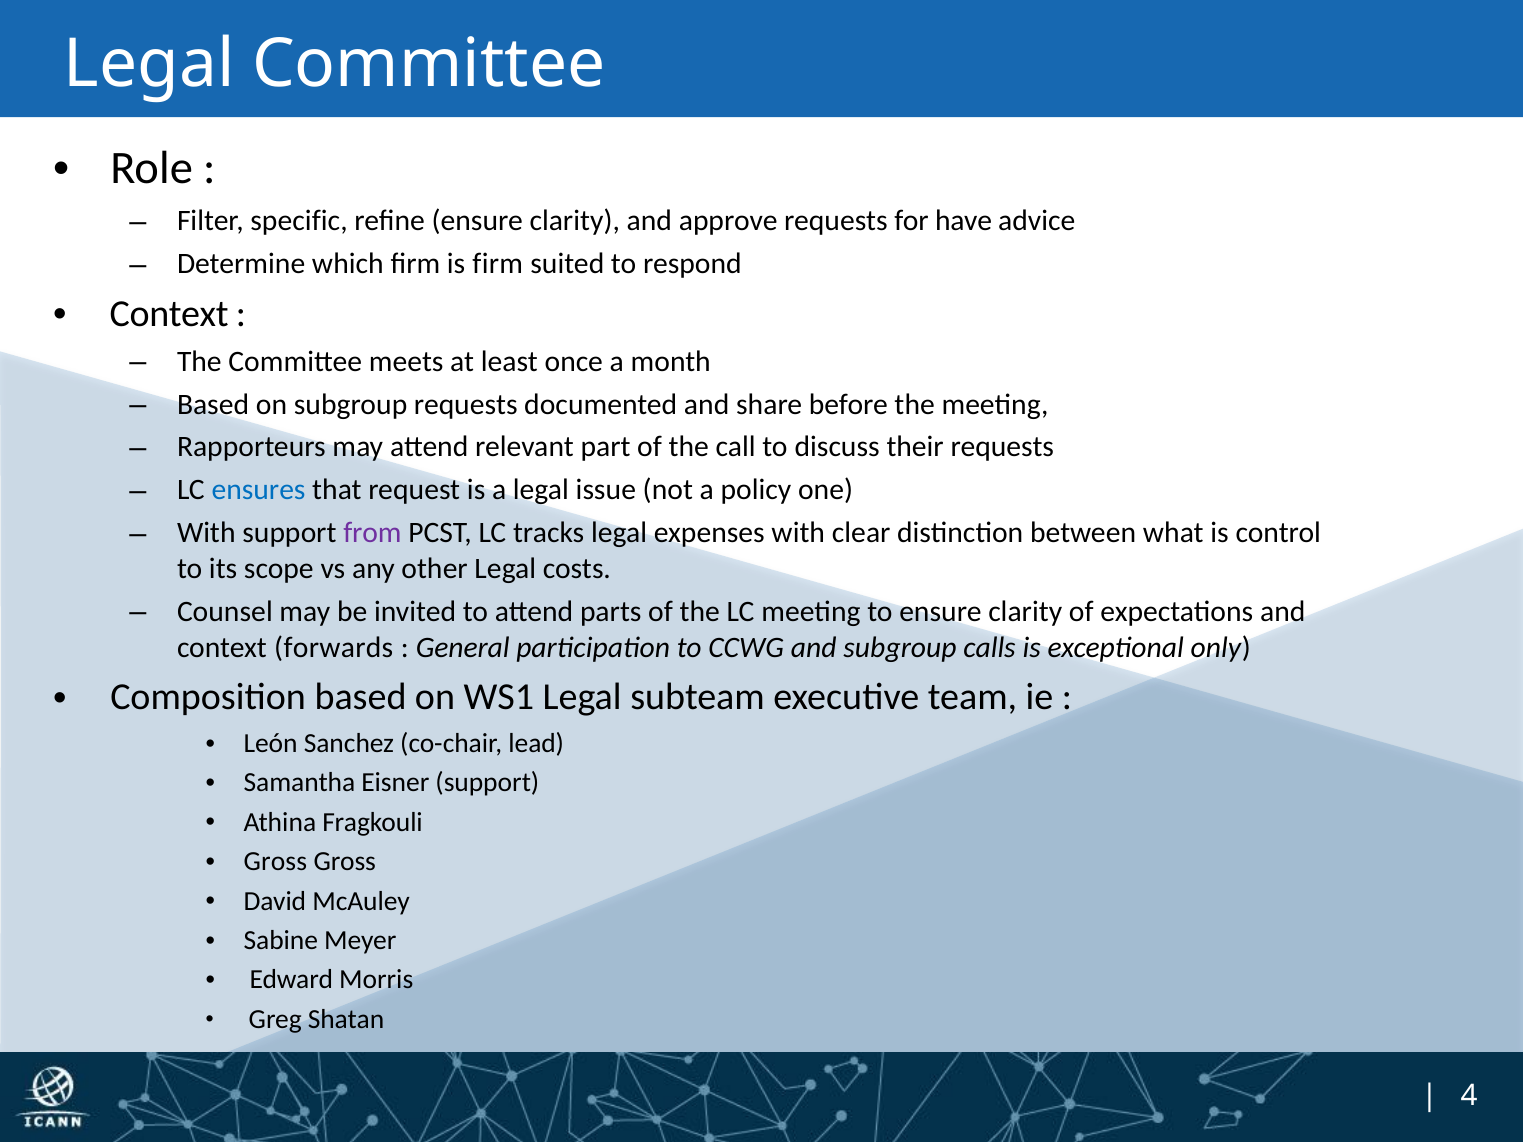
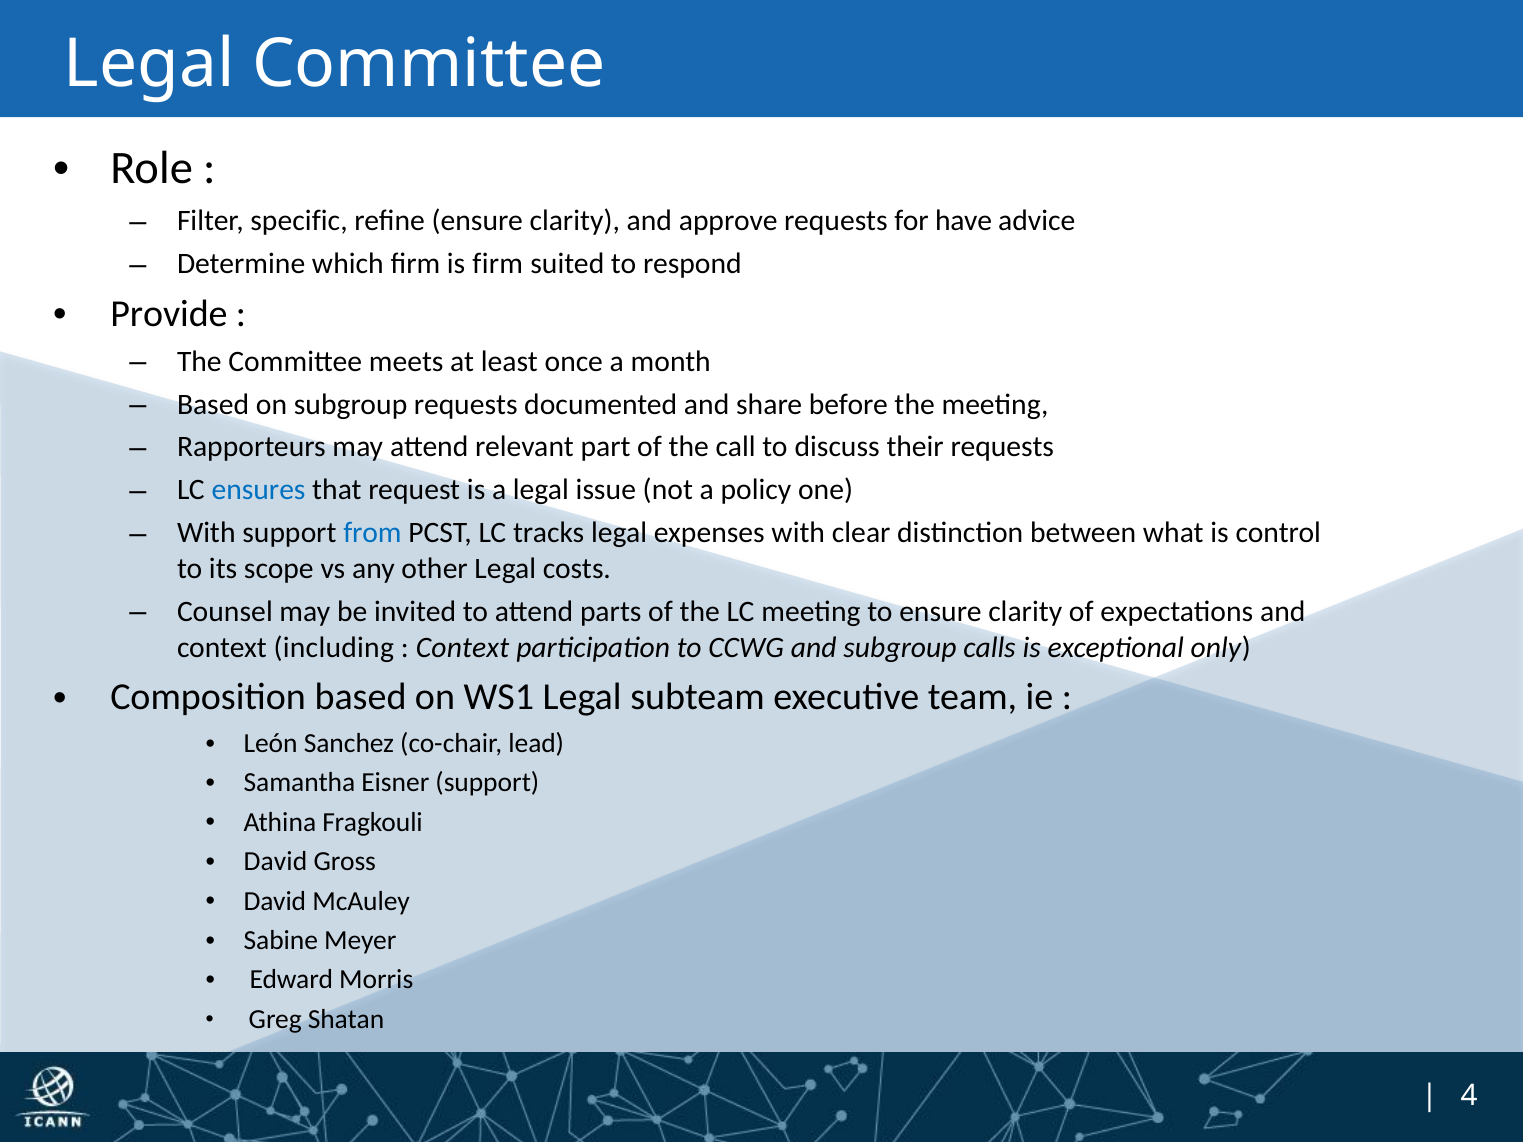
Context at (169, 314): Context -> Provide
from colour: purple -> blue
forwards: forwards -> including
General at (463, 648): General -> Context
Gross at (275, 862): Gross -> David
